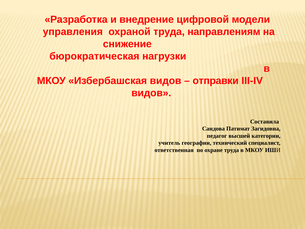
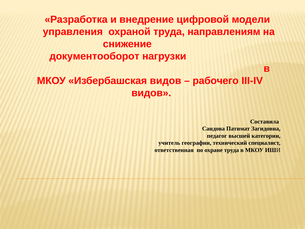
бюрократическая: бюрократическая -> документооборот
отправки: отправки -> рабочего
